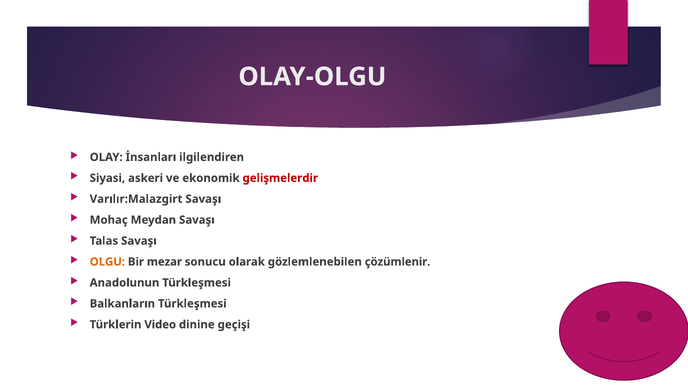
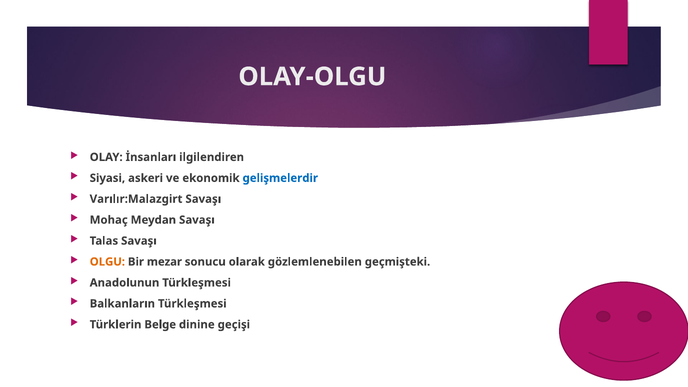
gelişmelerdir colour: red -> blue
çözümlenir: çözümlenir -> geçmişteki
Video: Video -> Belge
